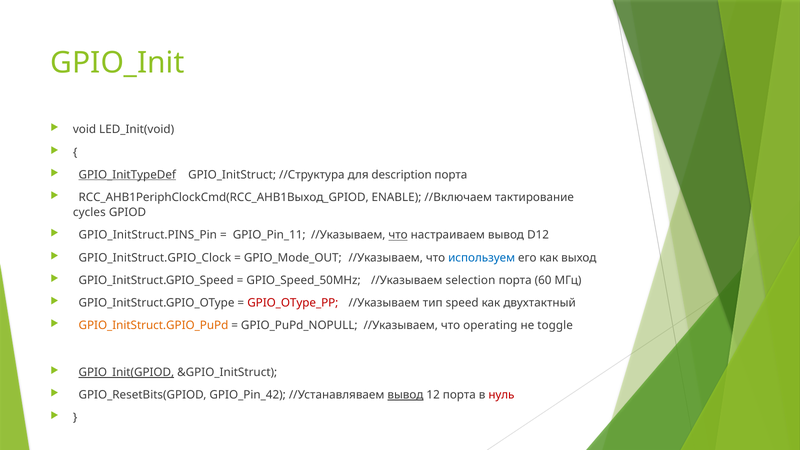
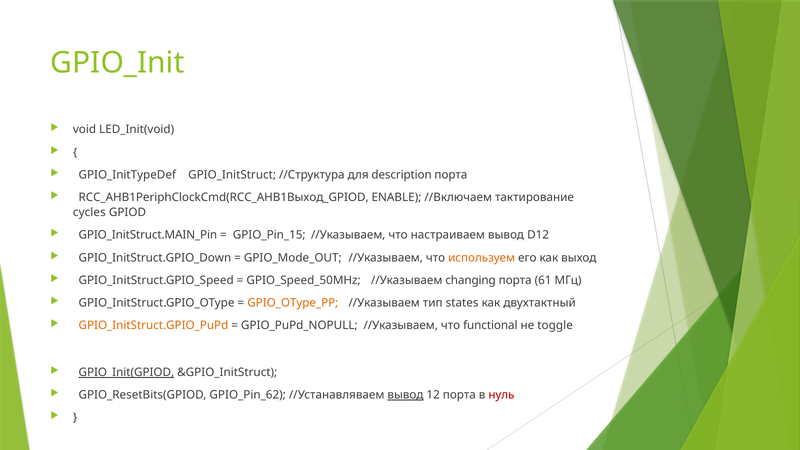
GPIO_InitTypeDef underline: present -> none
GPIO_InitStruct.PINS_Pin: GPIO_InitStruct.PINS_Pin -> GPIO_InitStruct.MAIN_Pin
GPIO_Pin_11: GPIO_Pin_11 -> GPIO_Pin_15
что at (398, 235) underline: present -> none
GPIO_InitStruct.GPIO_Clock: GPIO_InitStruct.GPIO_Clock -> GPIO_InitStruct.GPIO_Down
используем colour: blue -> orange
selection: selection -> changing
60: 60 -> 61
GPIO_OType_PP colour: red -> orange
speed: speed -> states
operating: operating -> functional
GPIO_Pin_42: GPIO_Pin_42 -> GPIO_Pin_62
